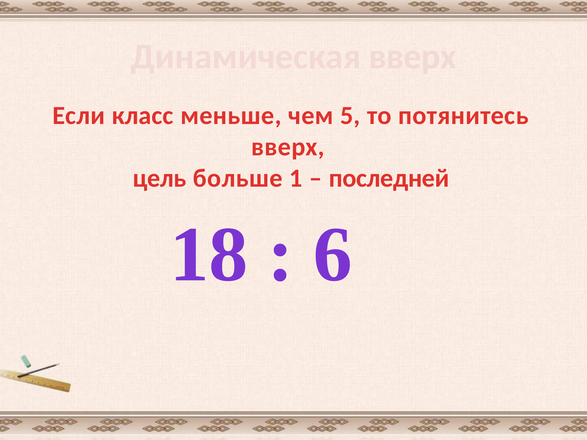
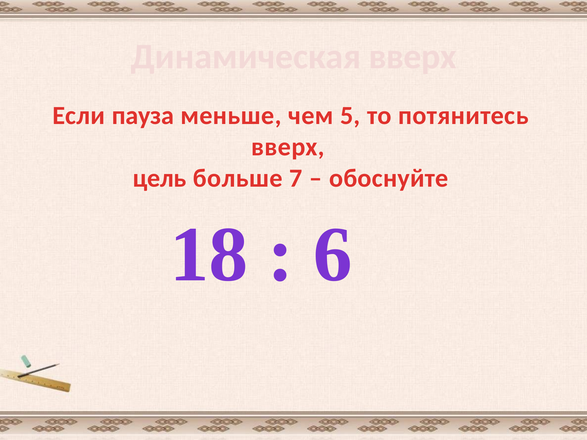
класс: класс -> пауза
1: 1 -> 7
последней: последней -> обоснуйте
